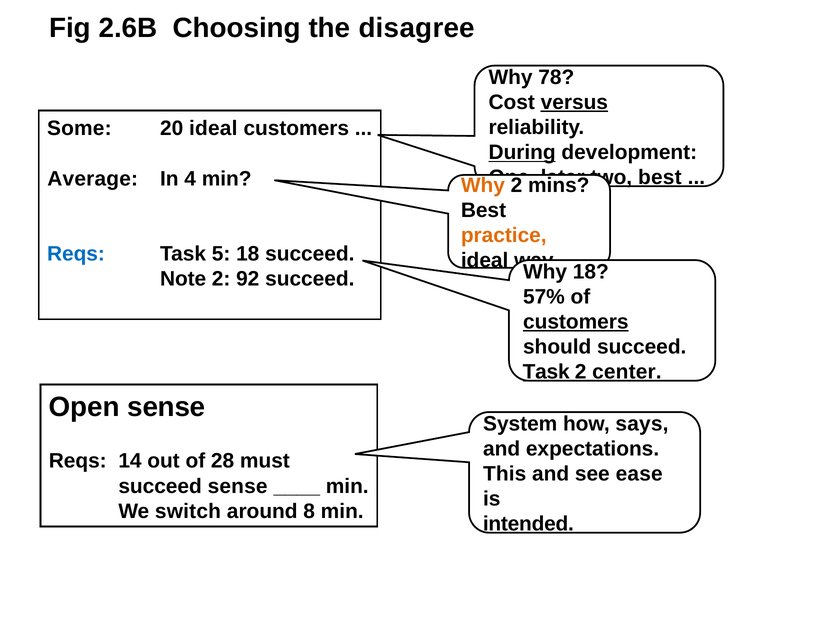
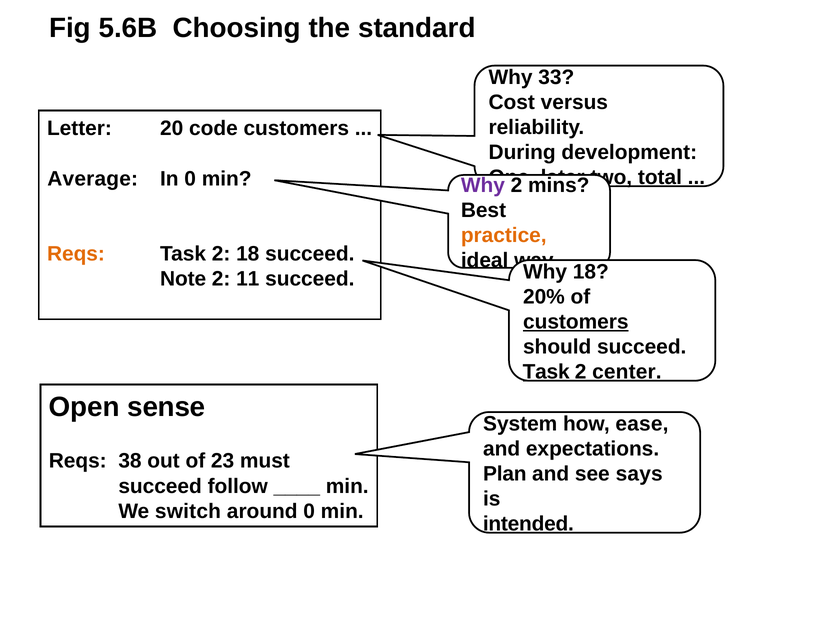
2.6B: 2.6B -> 5.6B
disagree: disagree -> standard
78: 78 -> 33
versus underline: present -> none
Some: Some -> Letter
20 ideal: ideal -> code
During underline: present -> none
best at (660, 177): best -> total
In 4: 4 -> 0
Why at (483, 185) colour: orange -> purple
Reqs at (76, 254) colour: blue -> orange
5 at (221, 254): 5 -> 2
92: 92 -> 11
57%: 57% -> 20%
says: says -> ease
14: 14 -> 38
28: 28 -> 23
This: This -> Plan
ease: ease -> says
succeed sense: sense -> follow
around 8: 8 -> 0
